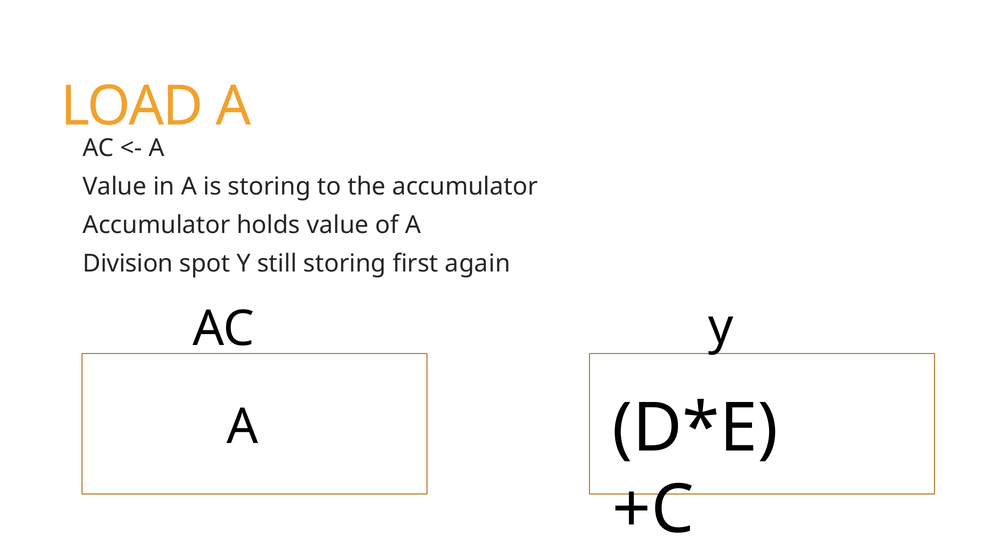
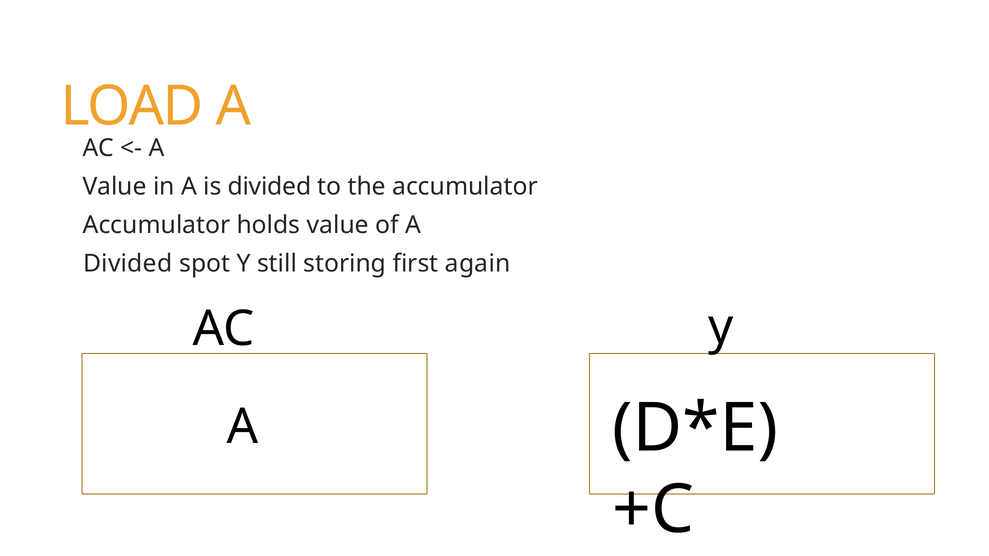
is storing: storing -> divided
Division at (128, 264): Division -> Divided
